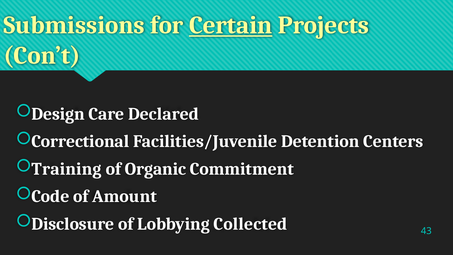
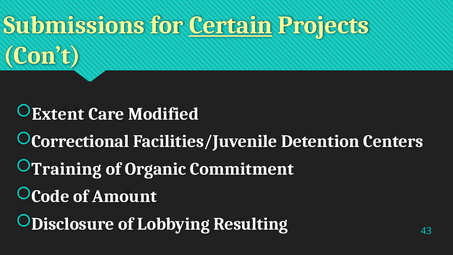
Design: Design -> Extent
Declared: Declared -> Modified
Collected: Collected -> Resulting
